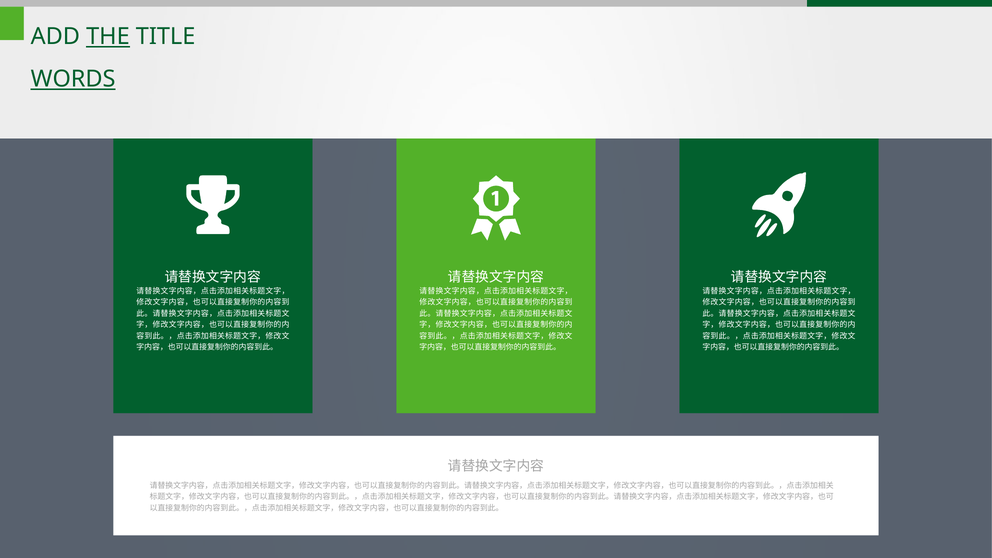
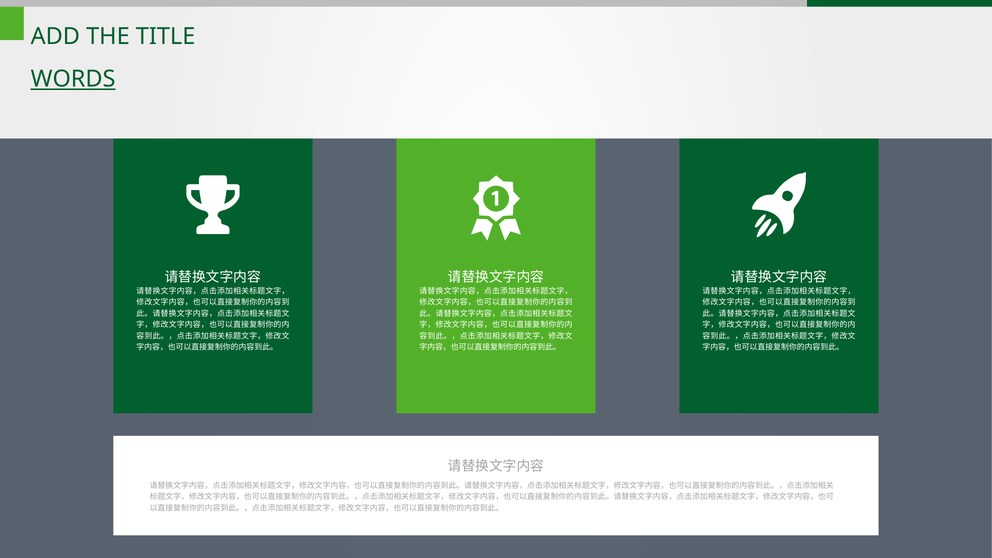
THE underline: present -> none
